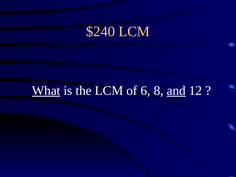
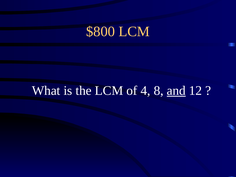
$240: $240 -> $800
What underline: present -> none
6: 6 -> 4
